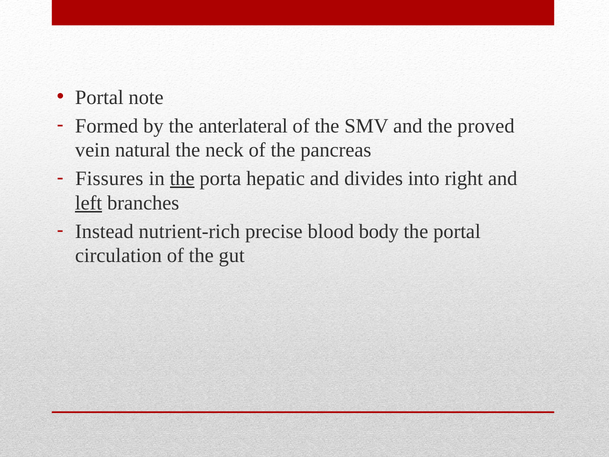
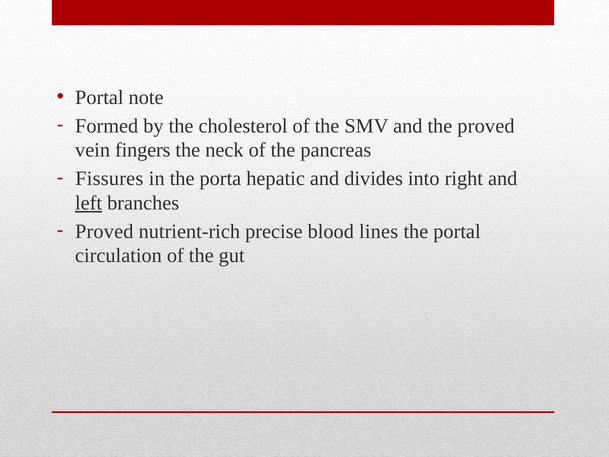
anterlateral: anterlateral -> cholesterol
natural: natural -> fingers
the at (182, 179) underline: present -> none
Instead at (104, 231): Instead -> Proved
body: body -> lines
